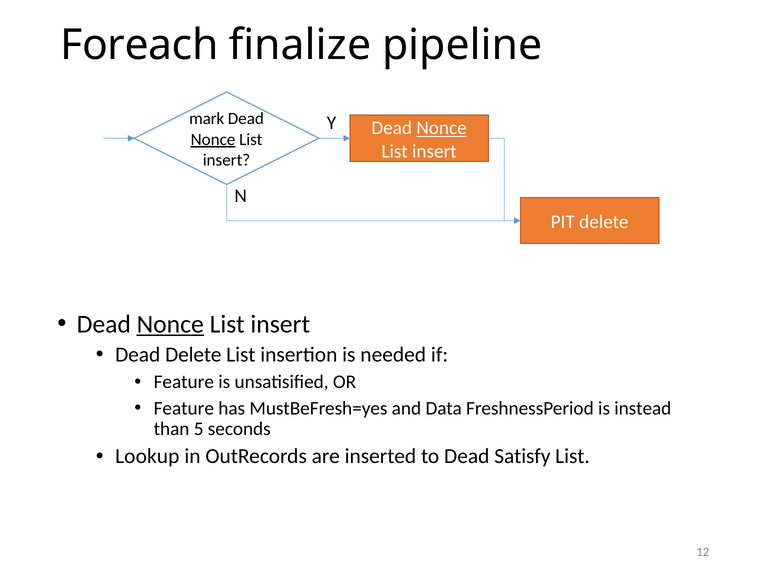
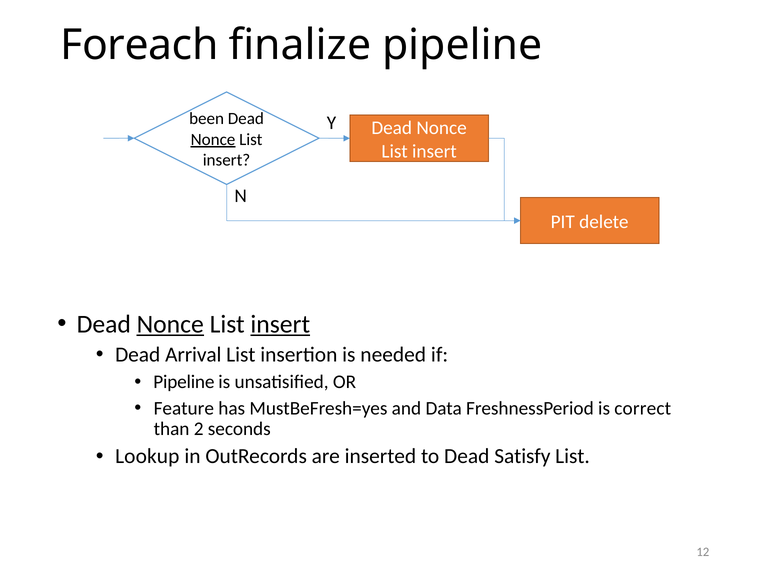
mark: mark -> been
Nonce at (442, 128) underline: present -> none
insert at (280, 324) underline: none -> present
Dead Delete: Delete -> Arrival
Feature at (184, 382): Feature -> Pipeline
instead: instead -> correct
5: 5 -> 2
